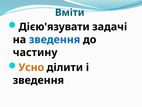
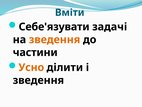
Дією'язувати: Дією'язувати -> Себе'язувати
зведення at (55, 39) colour: blue -> orange
частину: частину -> частини
